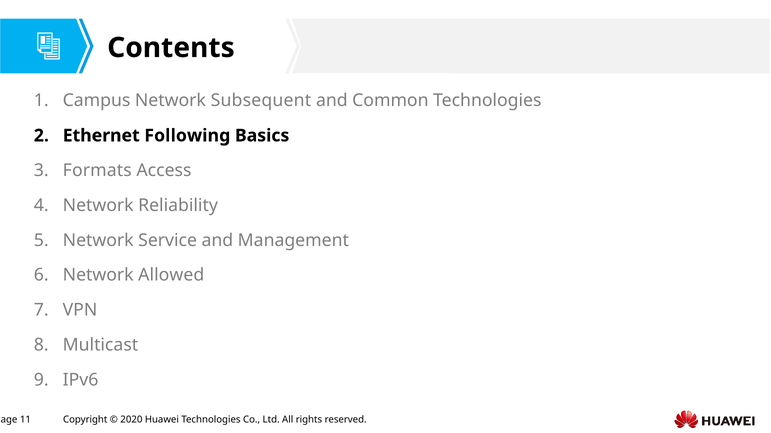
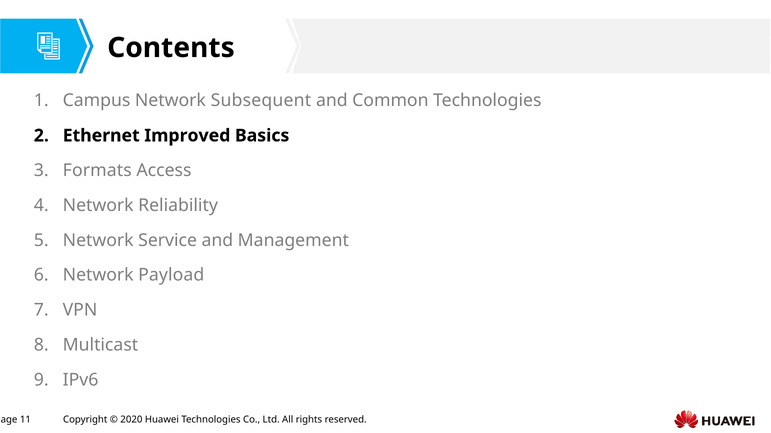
Following: Following -> Improved
Allowed: Allowed -> Payload
